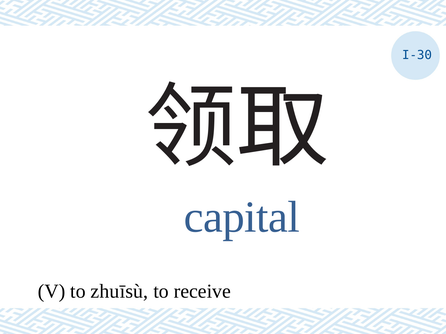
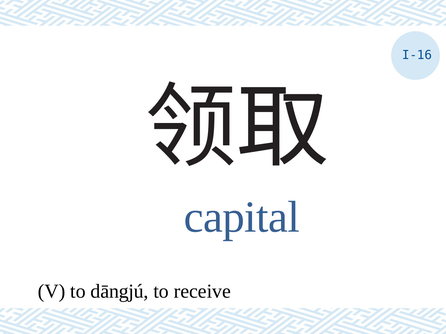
I-30: I-30 -> I-16
zhuīsù: zhuīsù -> dāngjú
